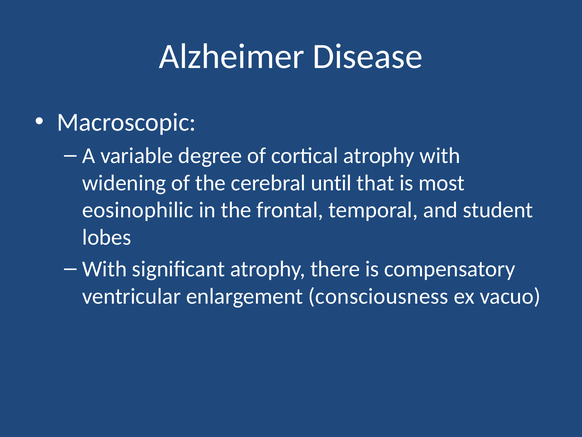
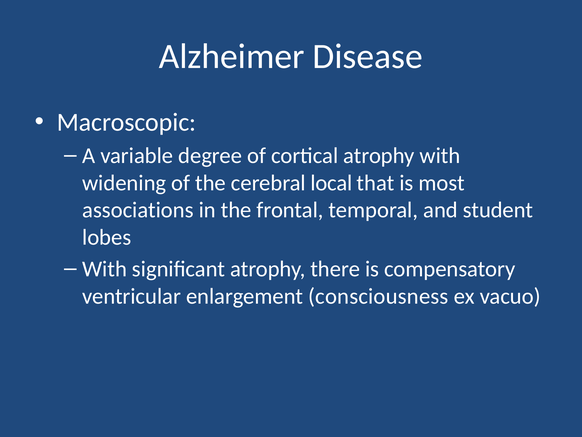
until: until -> local
eosinophilic: eosinophilic -> associations
